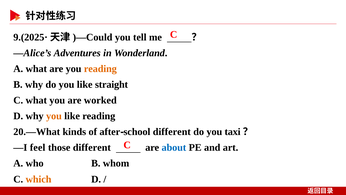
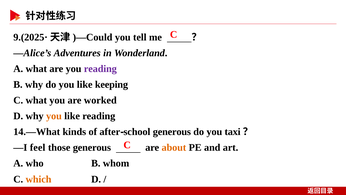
reading at (100, 69) colour: orange -> purple
straight: straight -> keeping
20.—What: 20.—What -> 14.—What
different at (172, 132): different -> generous
those different: different -> generous
about colour: blue -> orange
